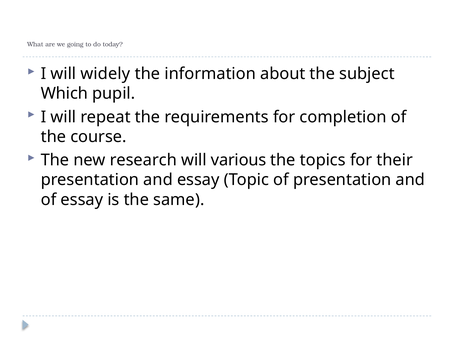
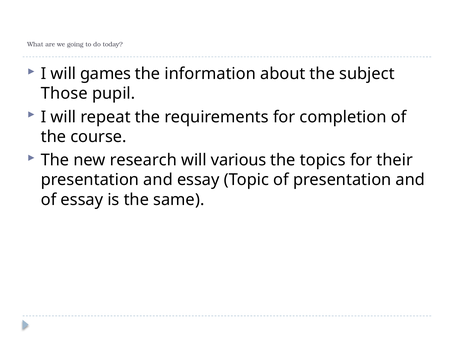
widely: widely -> games
Which: Which -> Those
